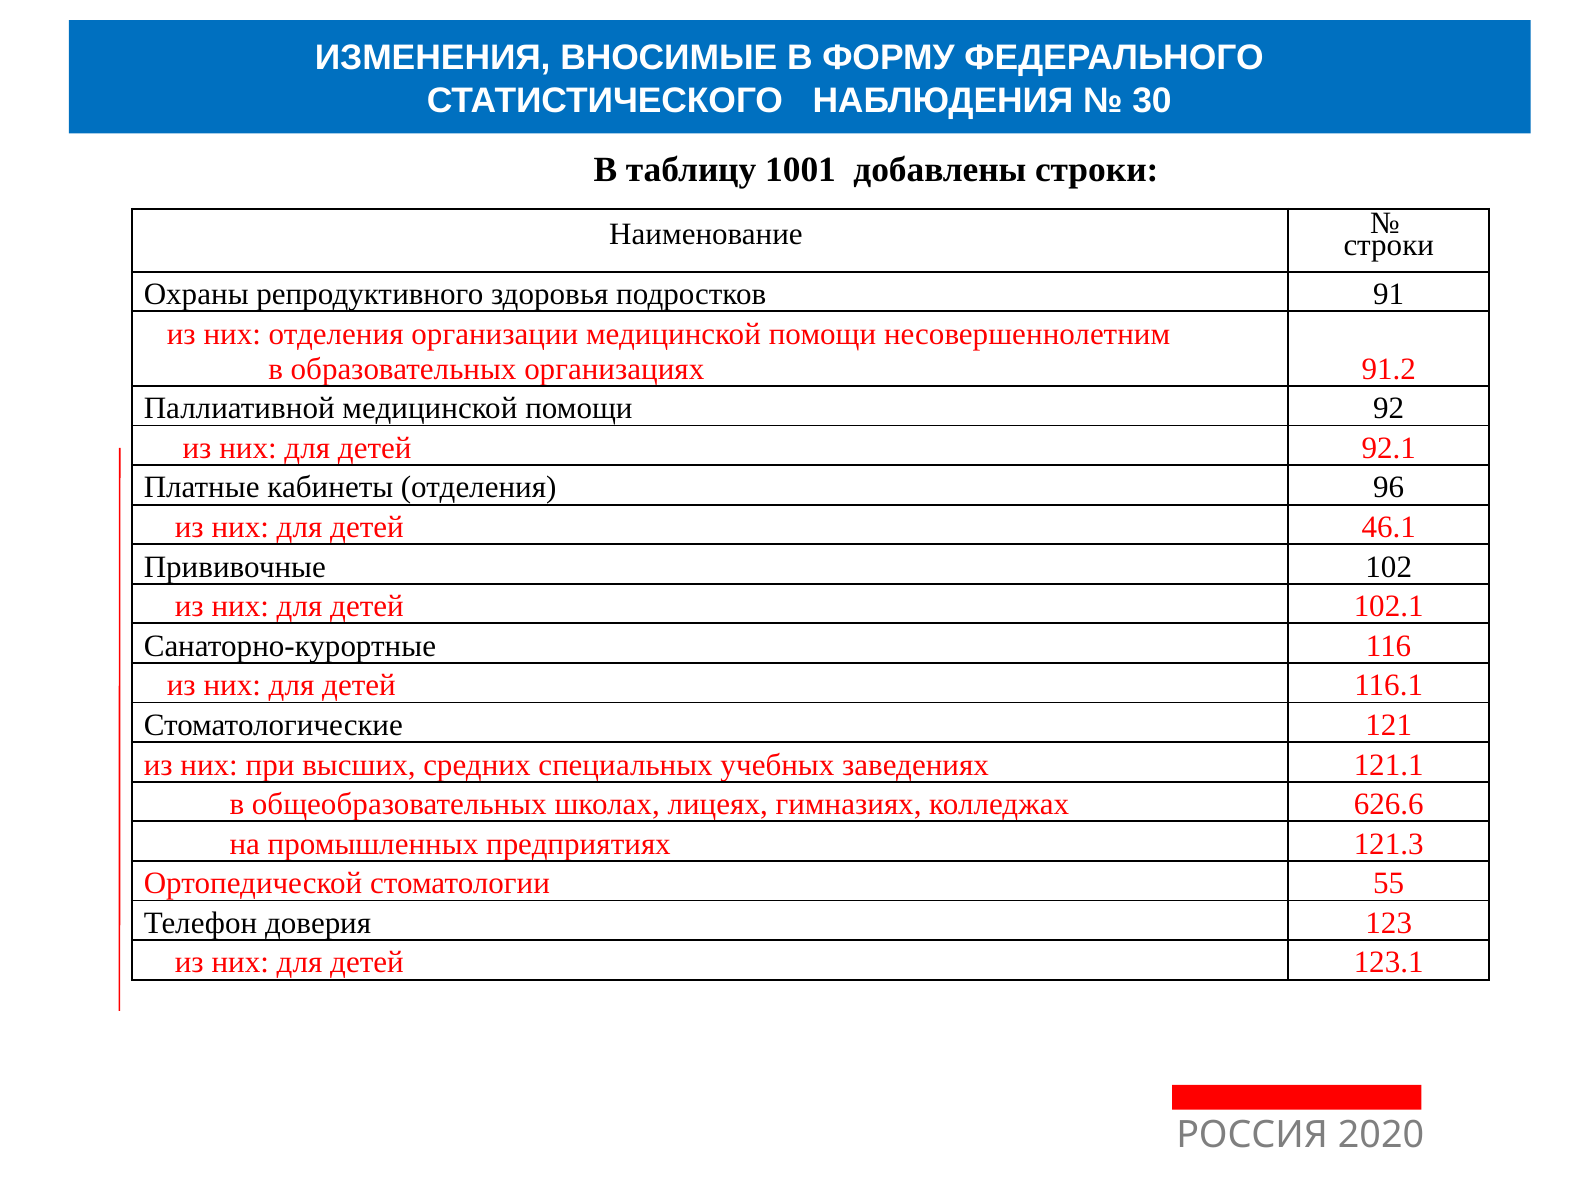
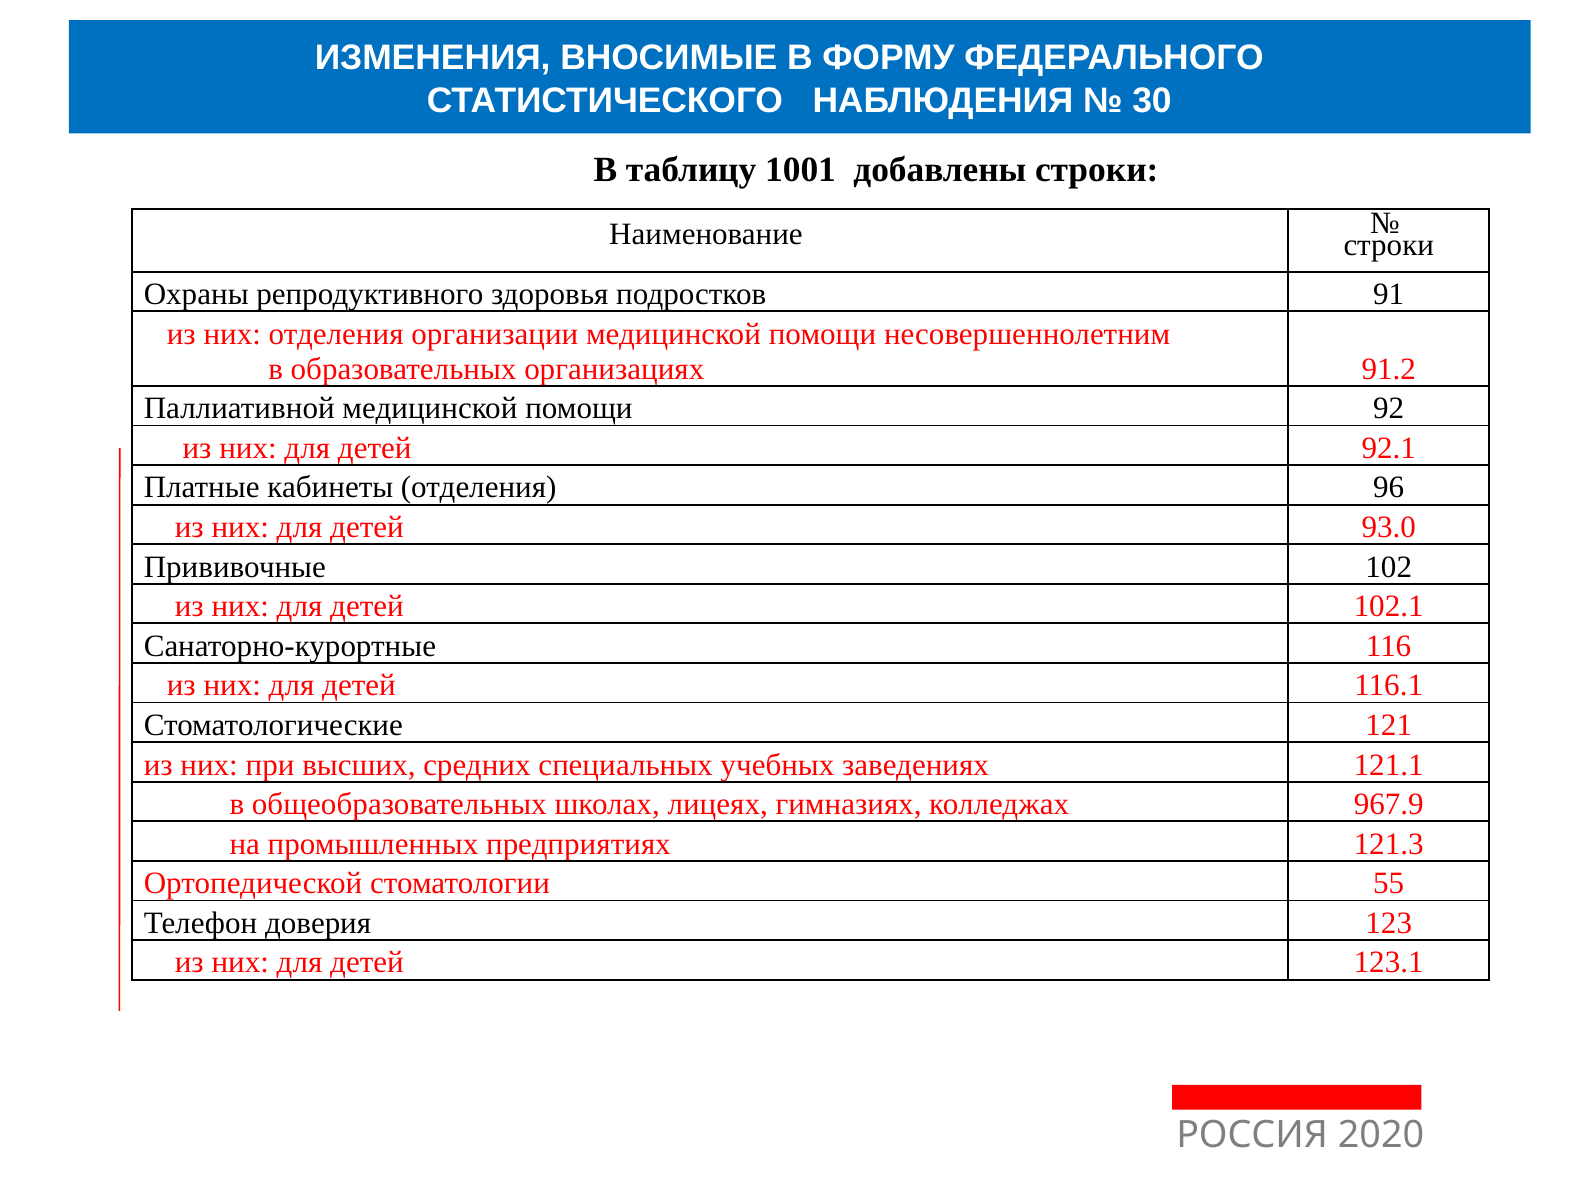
46.1: 46.1 -> 93.0
626.6: 626.6 -> 967.9
